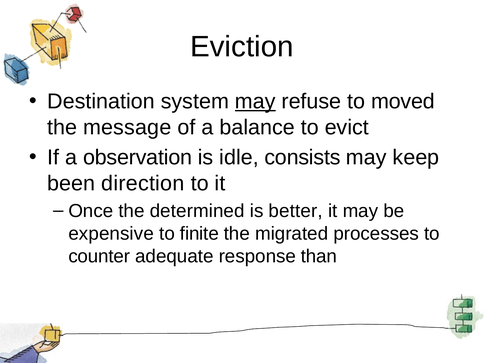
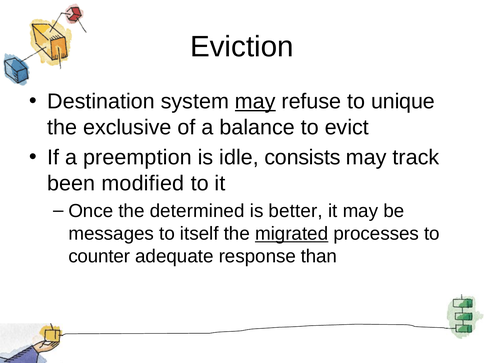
moved: moved -> unique
message: message -> exclusive
observation: observation -> preemption
keep: keep -> track
direction: direction -> modified
expensive: expensive -> messages
finite: finite -> itself
migrated underline: none -> present
